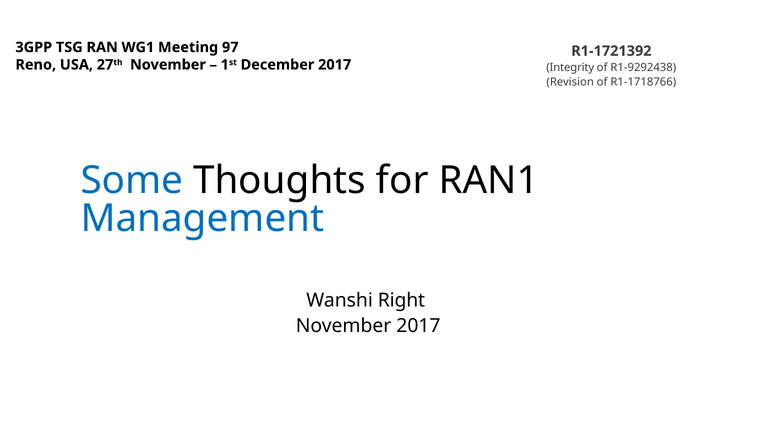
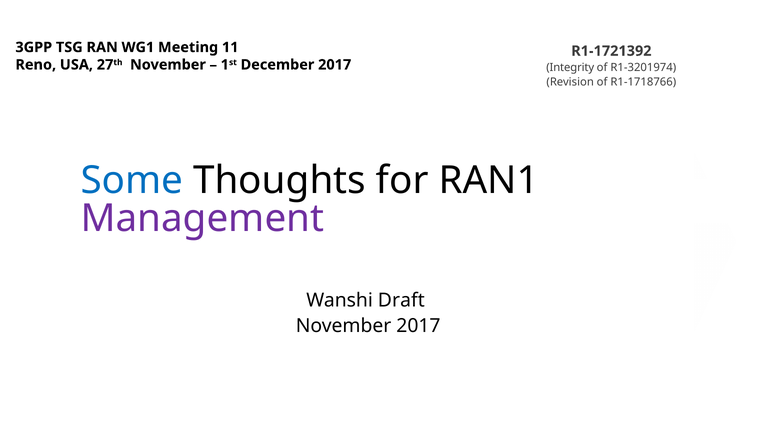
97: 97 -> 11
R1-9292438: R1-9292438 -> R1-3201974
Management colour: blue -> purple
Right: Right -> Draft
